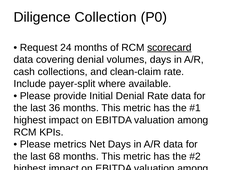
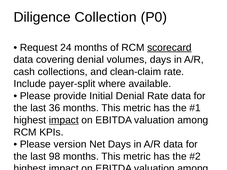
impact at (64, 120) underline: none -> present
metrics: metrics -> version
68: 68 -> 98
